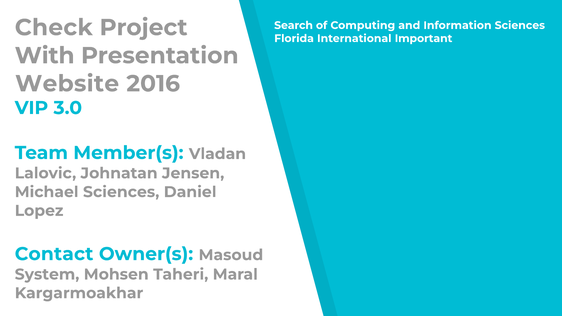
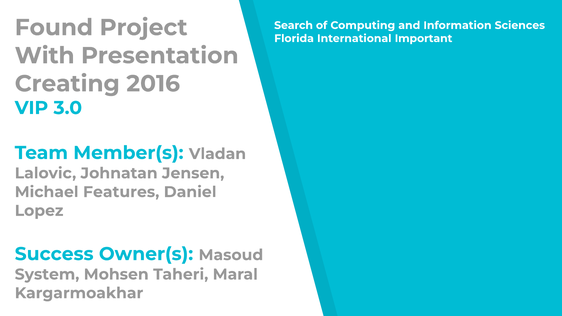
Check: Check -> Found
Website: Website -> Creating
Michael Sciences: Sciences -> Features
Contact: Contact -> Success
